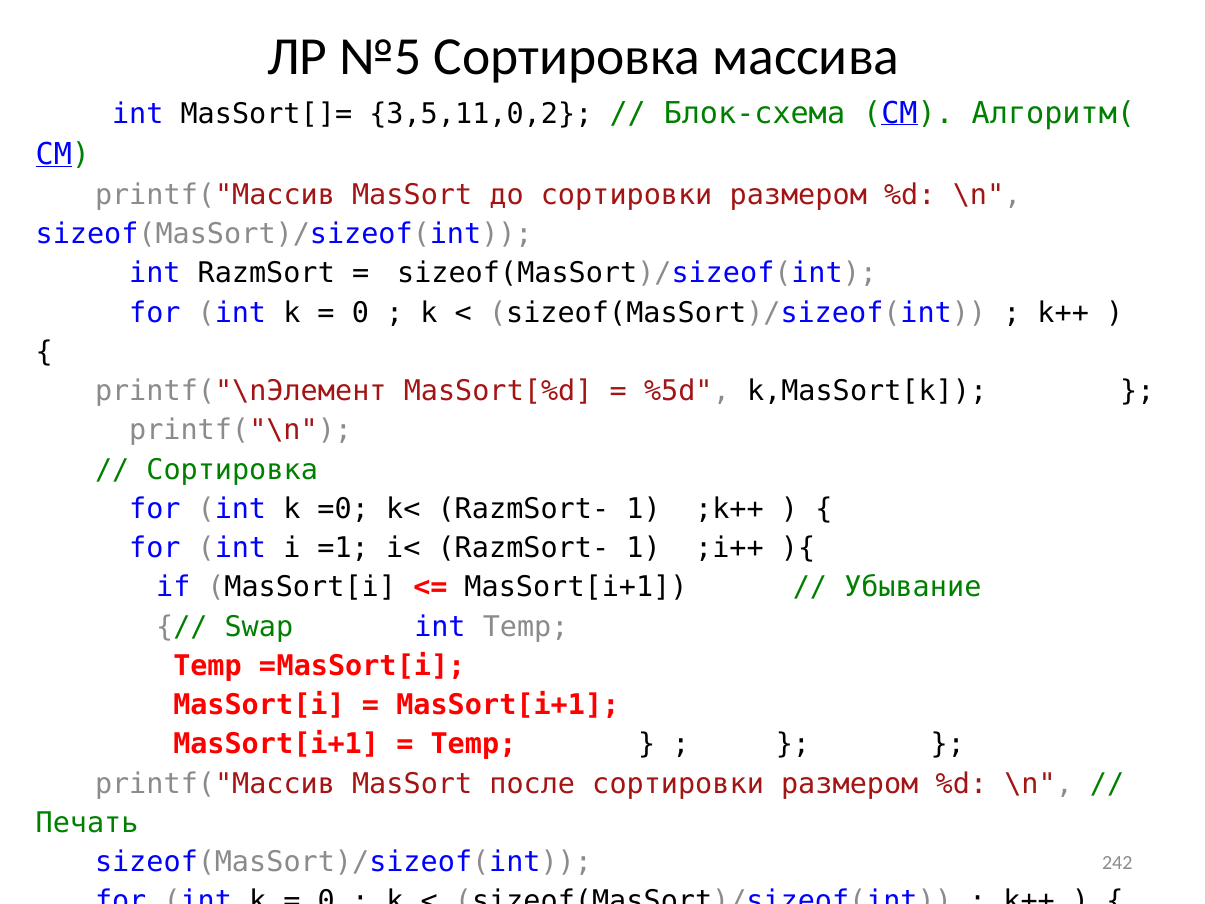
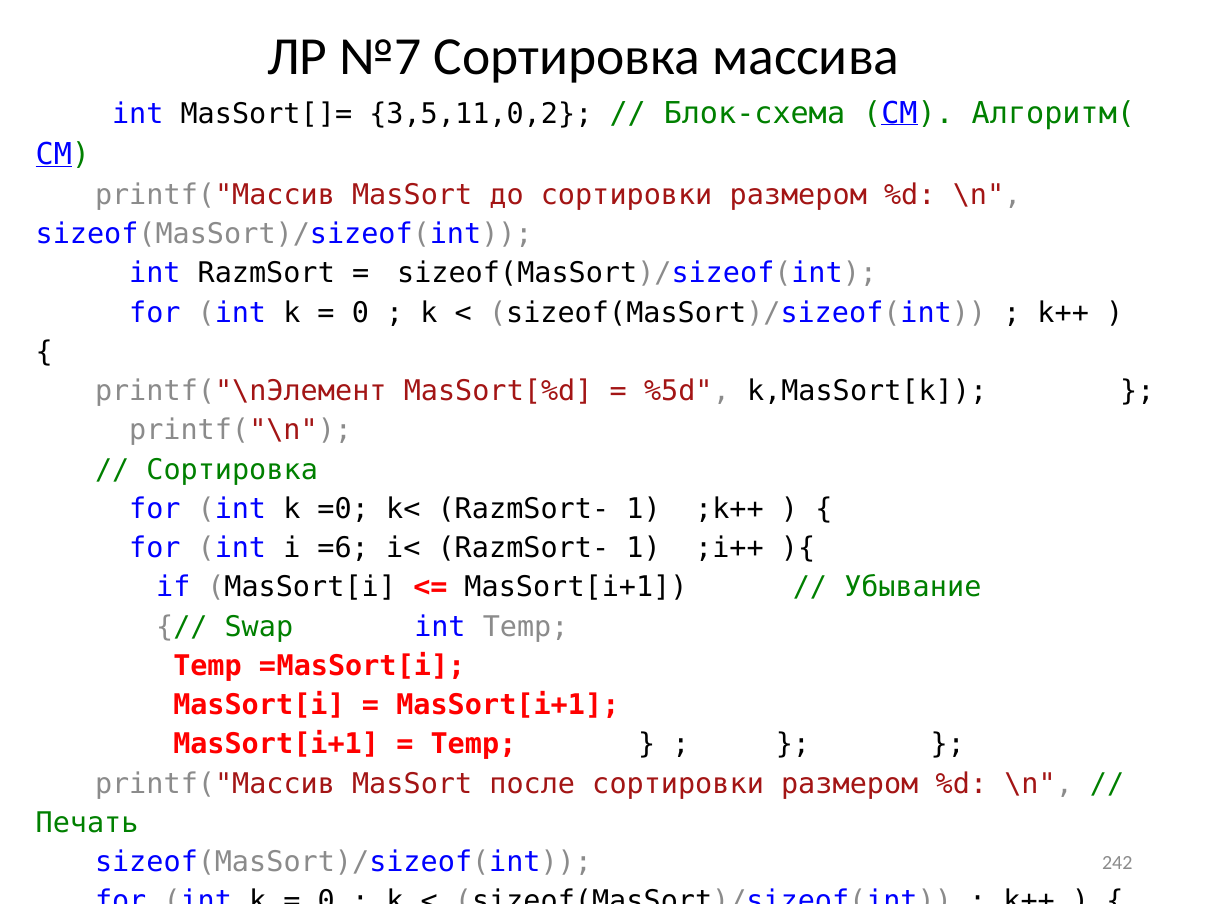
№5: №5 -> №7
=1: =1 -> =6
